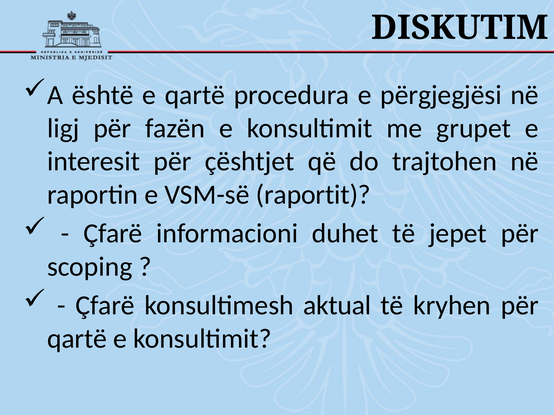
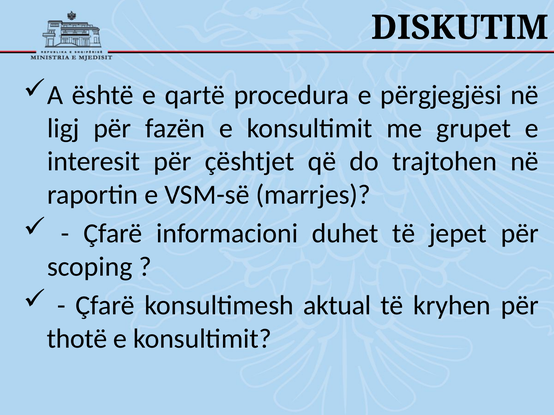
raportit: raportit -> marrjes
qartë at (77, 339): qartë -> thotë
